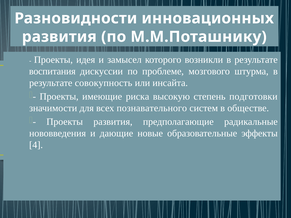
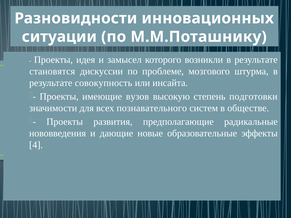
развития at (59, 37): развития -> ситуации
воспитания: воспитания -> становятся
риска: риска -> вузов
